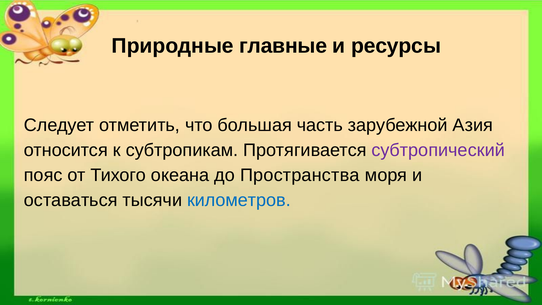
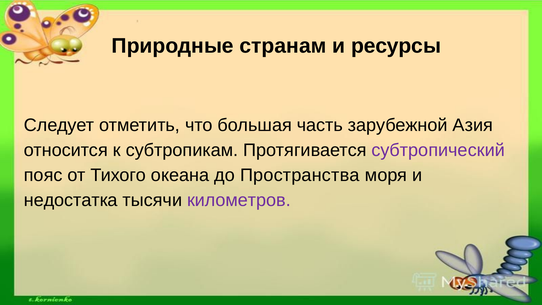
главные: главные -> странам
оставаться: оставаться -> недостатка
километров colour: blue -> purple
